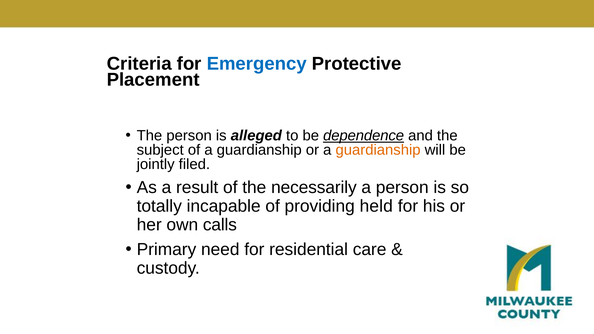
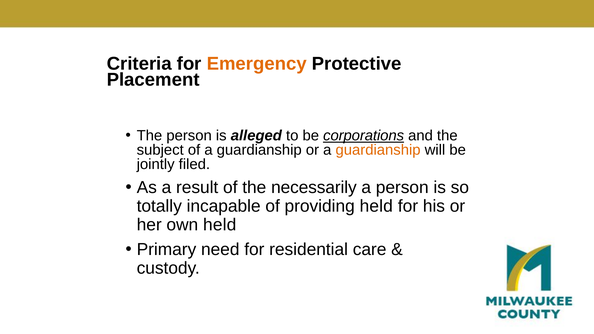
Emergency colour: blue -> orange
dependence: dependence -> corporations
own calls: calls -> held
